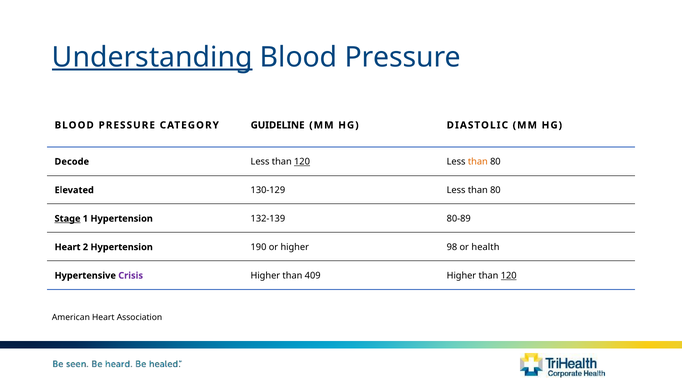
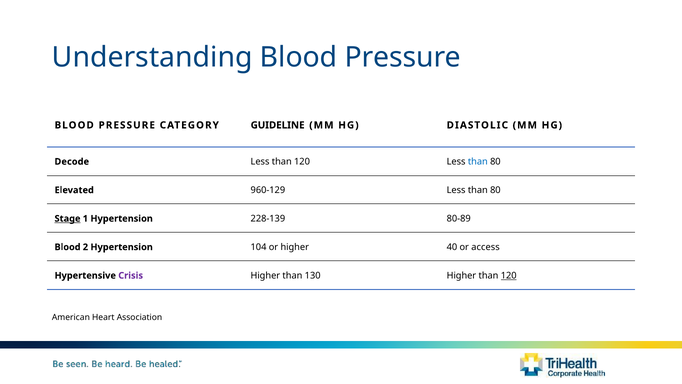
Understanding underline: present -> none
120 at (302, 161) underline: present -> none
than at (478, 161) colour: orange -> blue
130-129: 130-129 -> 960-129
132-139: 132-139 -> 228-139
Heart at (68, 247): Heart -> Blood
190: 190 -> 104
98: 98 -> 40
health: health -> access
409: 409 -> 130
